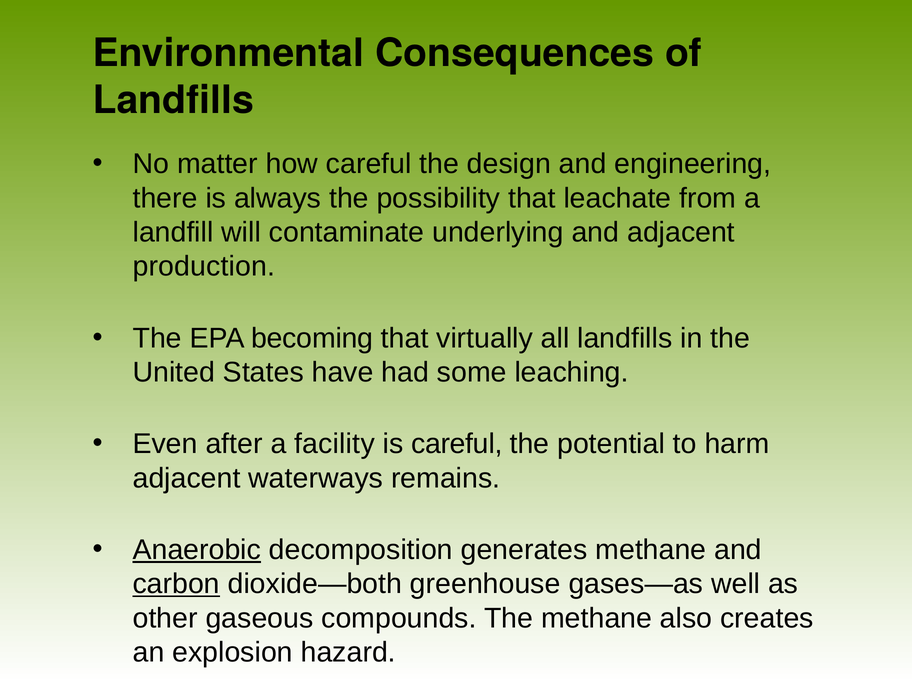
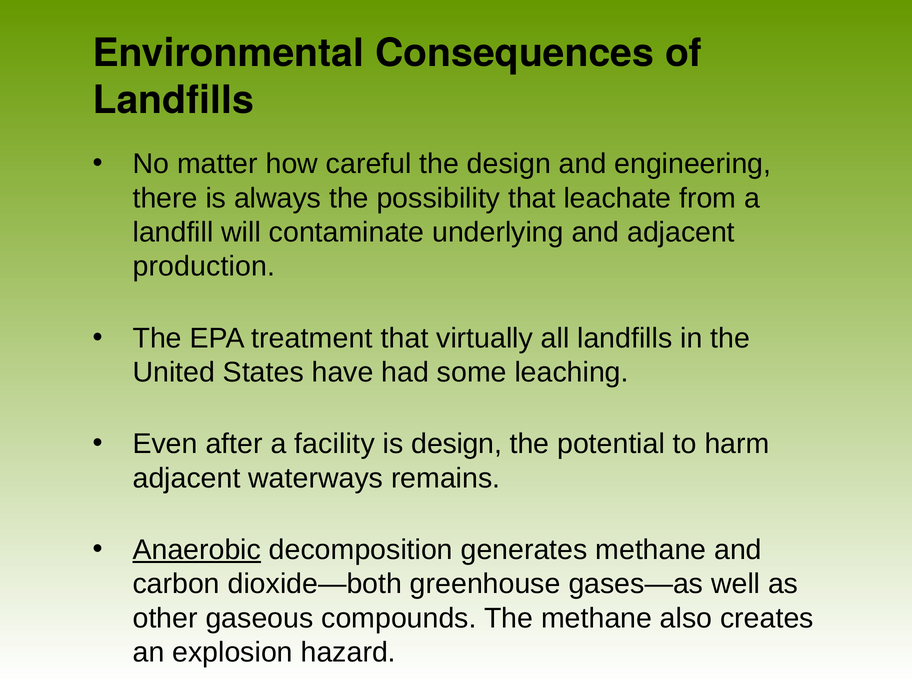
becoming: becoming -> treatment
is careful: careful -> design
carbon underline: present -> none
